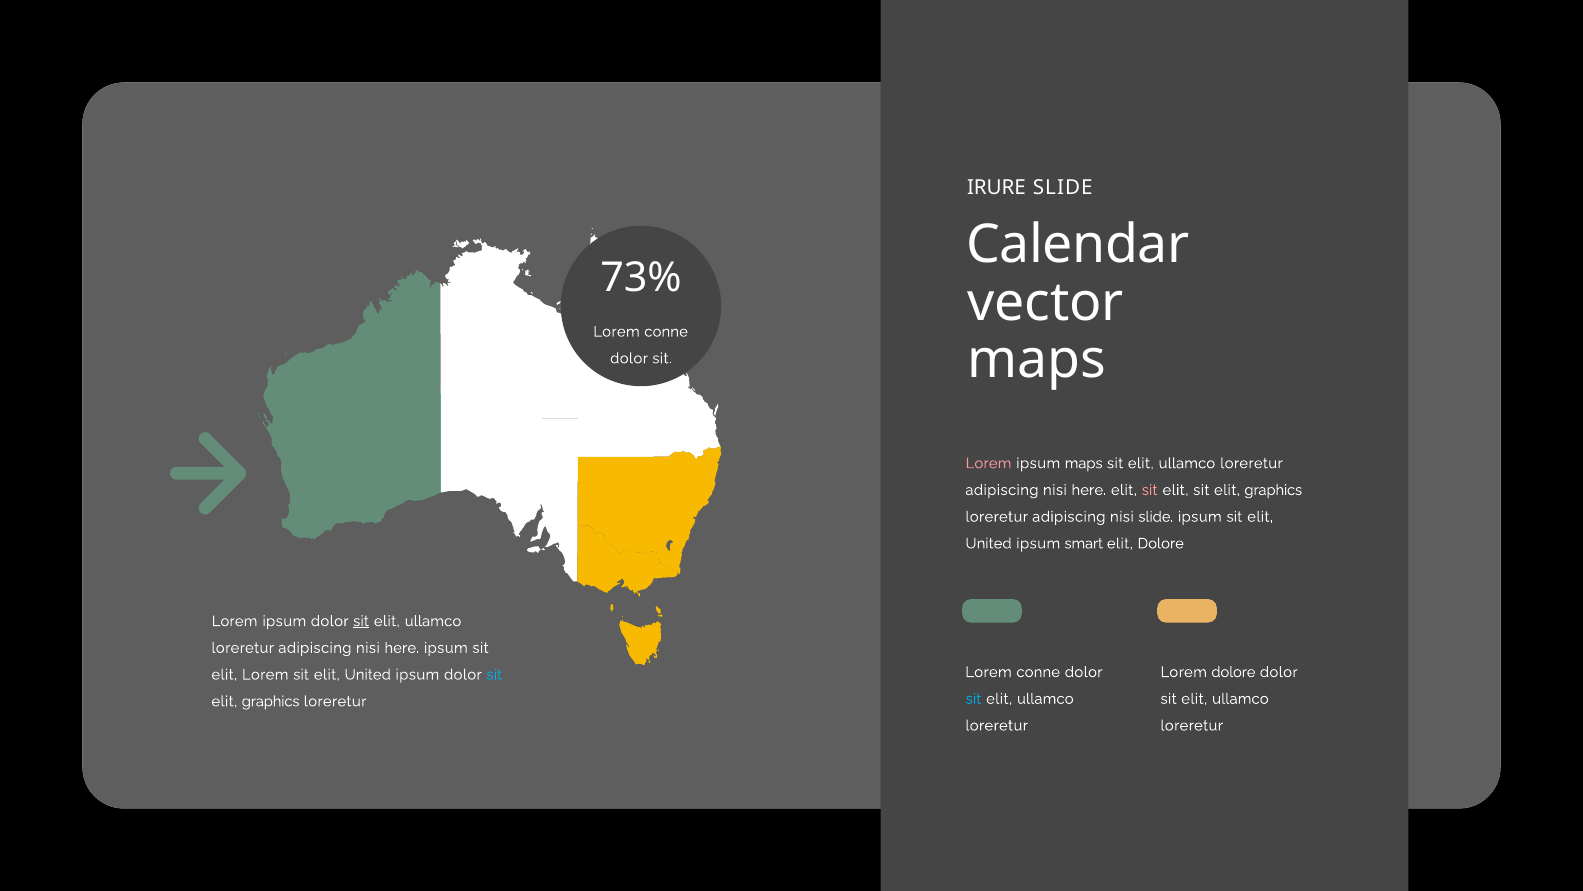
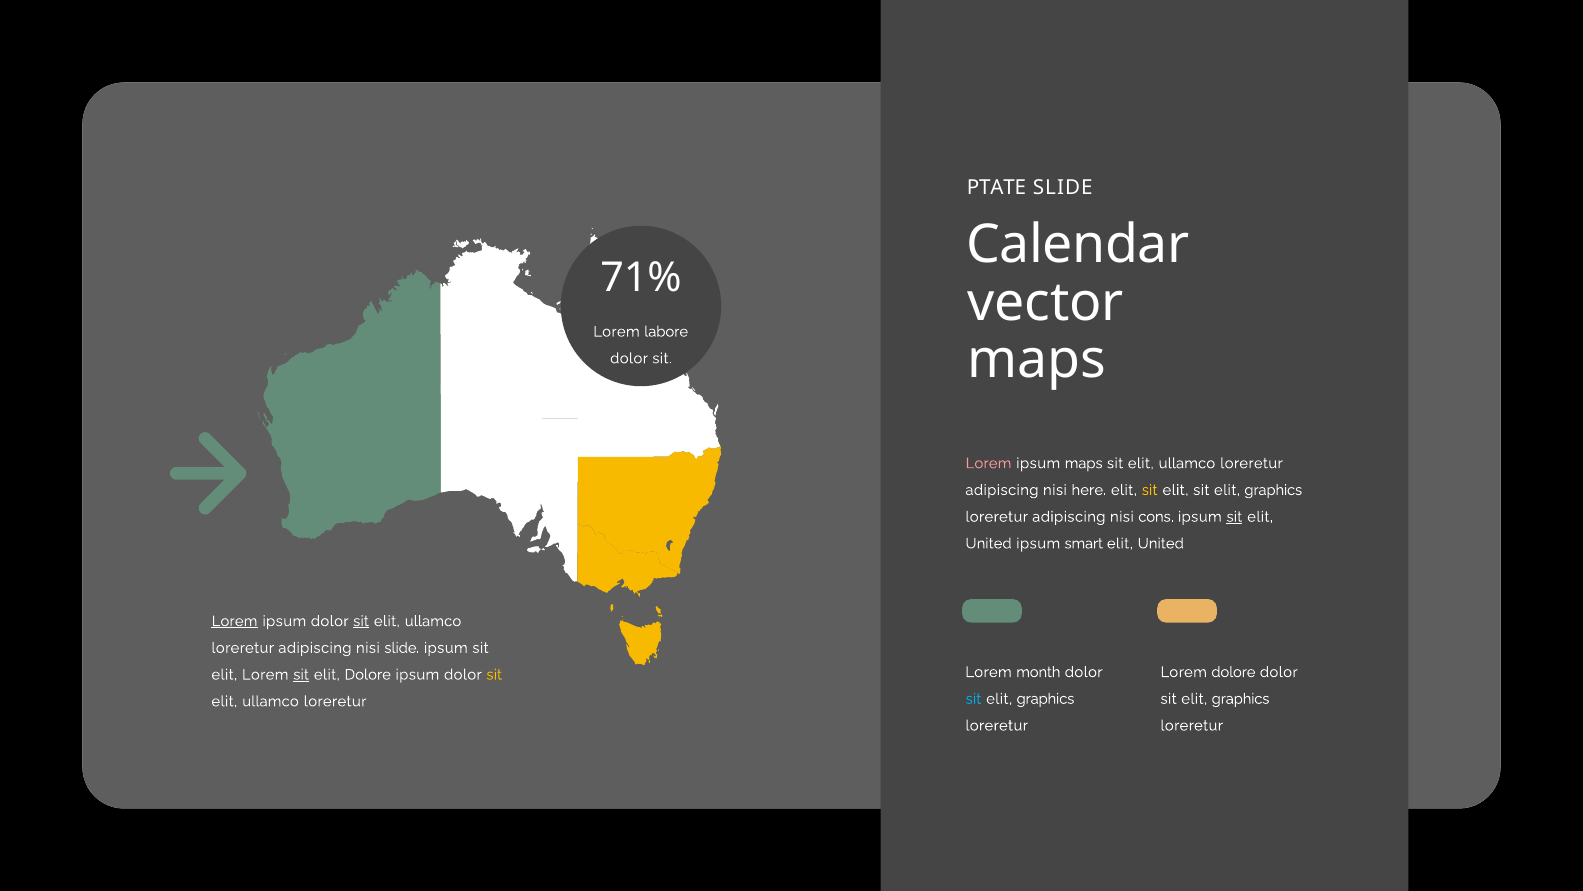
IRURE: IRURE -> PTATE
73%: 73% -> 71%
conne at (666, 331): conne -> labore
sit at (1150, 490) colour: pink -> yellow
nisi slide: slide -> cons
sit at (1234, 516) underline: none -> present
Dolore at (1161, 543): Dolore -> United
Lorem at (235, 621) underline: none -> present
here at (402, 648): here -> slide
conne at (1038, 672): conne -> month
sit at (301, 674) underline: none -> present
United at (368, 674): United -> Dolore
sit at (494, 674) colour: light blue -> yellow
ullamco at (1045, 698): ullamco -> graphics
ullamco at (1240, 698): ullamco -> graphics
graphics at (271, 701): graphics -> ullamco
